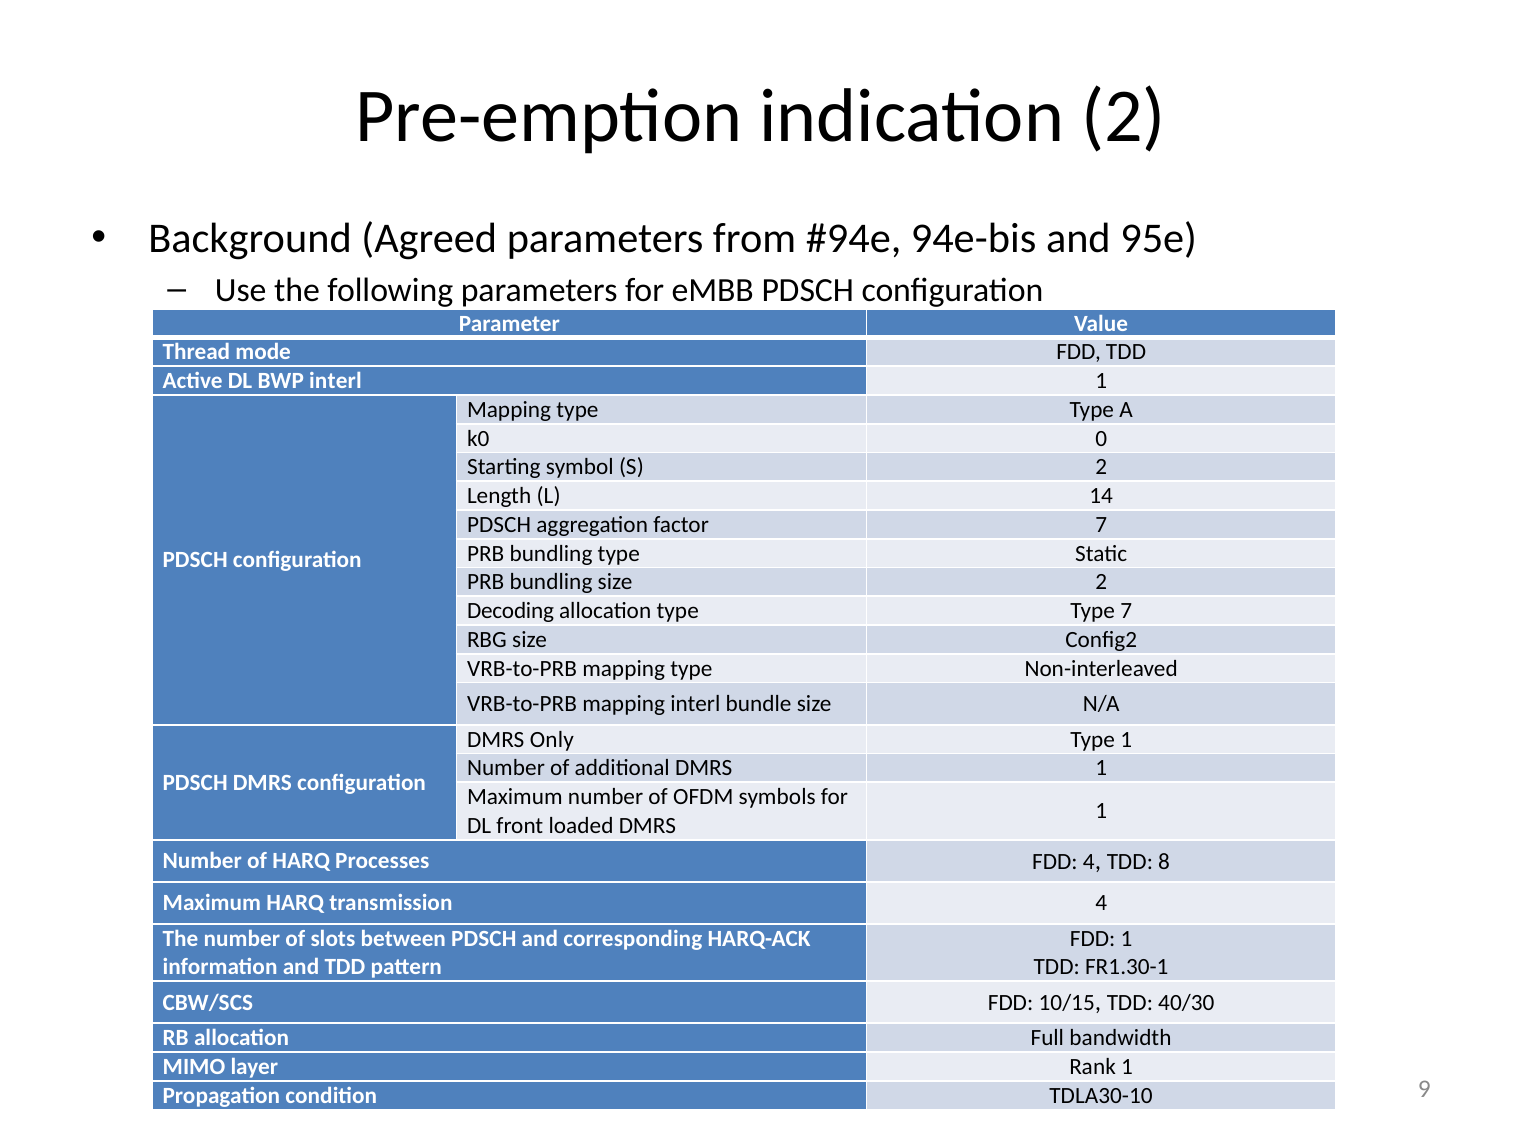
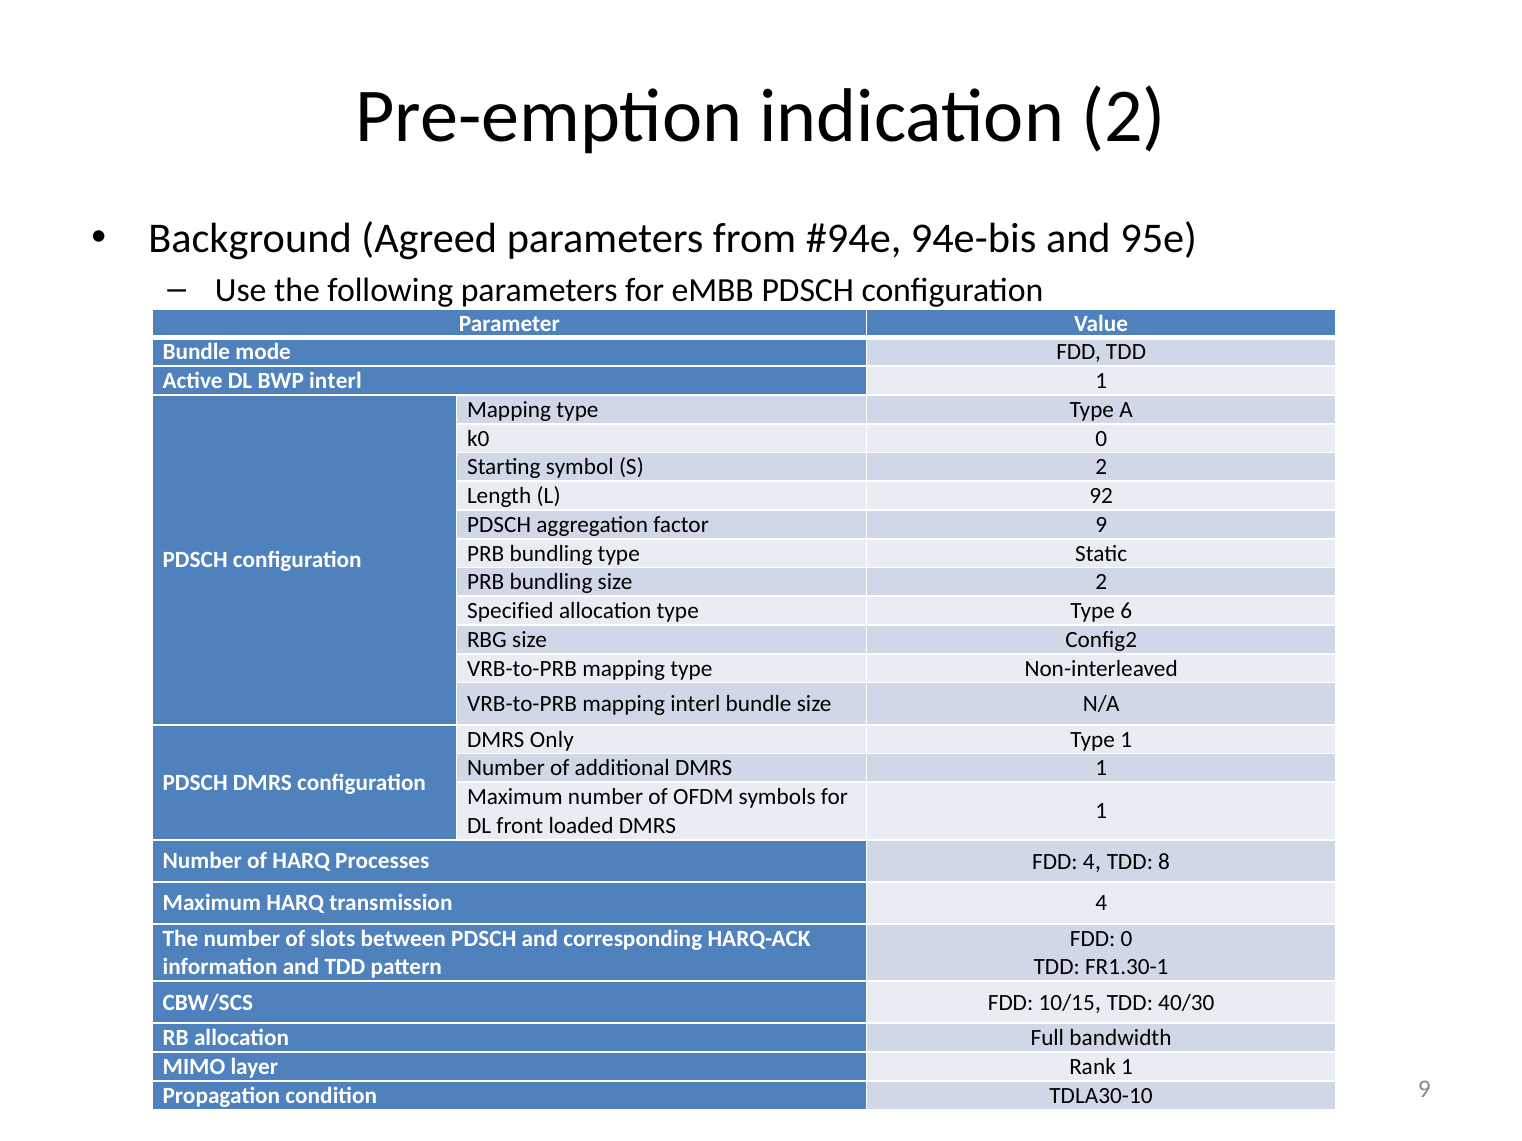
Thread at (196, 352): Thread -> Bundle
14: 14 -> 92
factor 7: 7 -> 9
Decoding: Decoding -> Specified
Type 7: 7 -> 6
FDD 1: 1 -> 0
